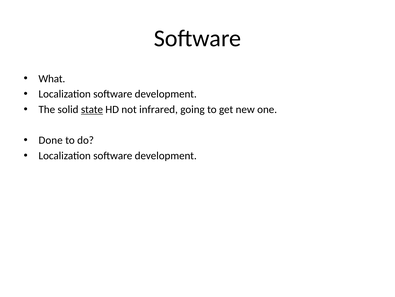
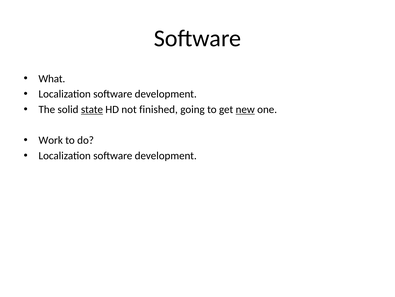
infrared: infrared -> finished
new underline: none -> present
Done: Done -> Work
